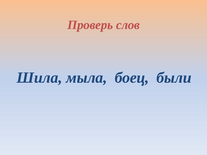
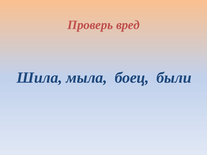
слов: слов -> вред
